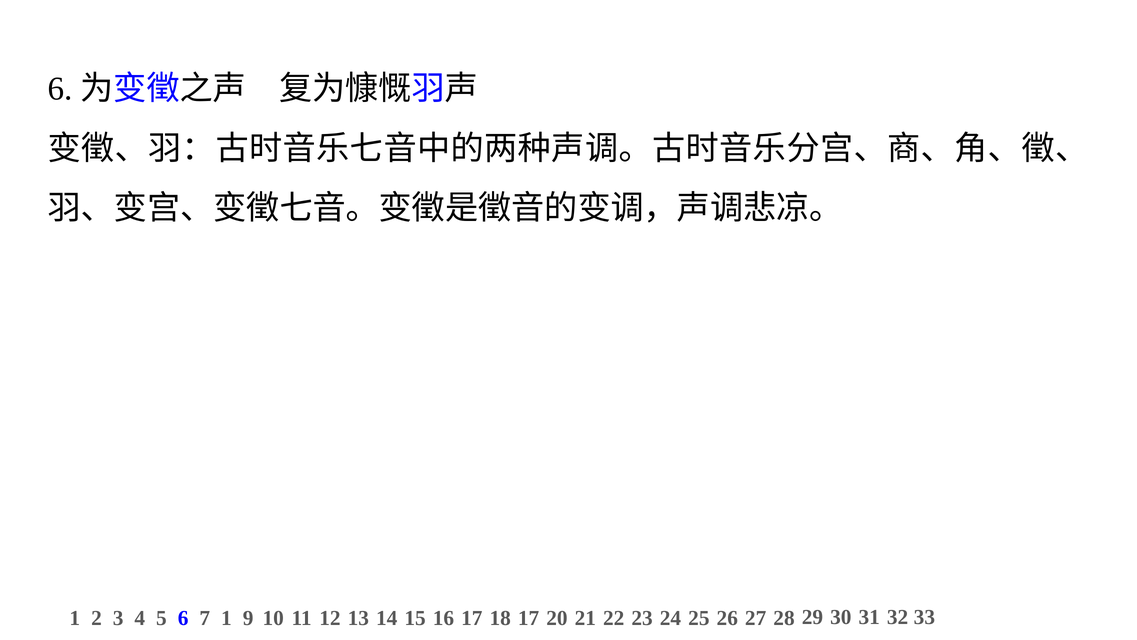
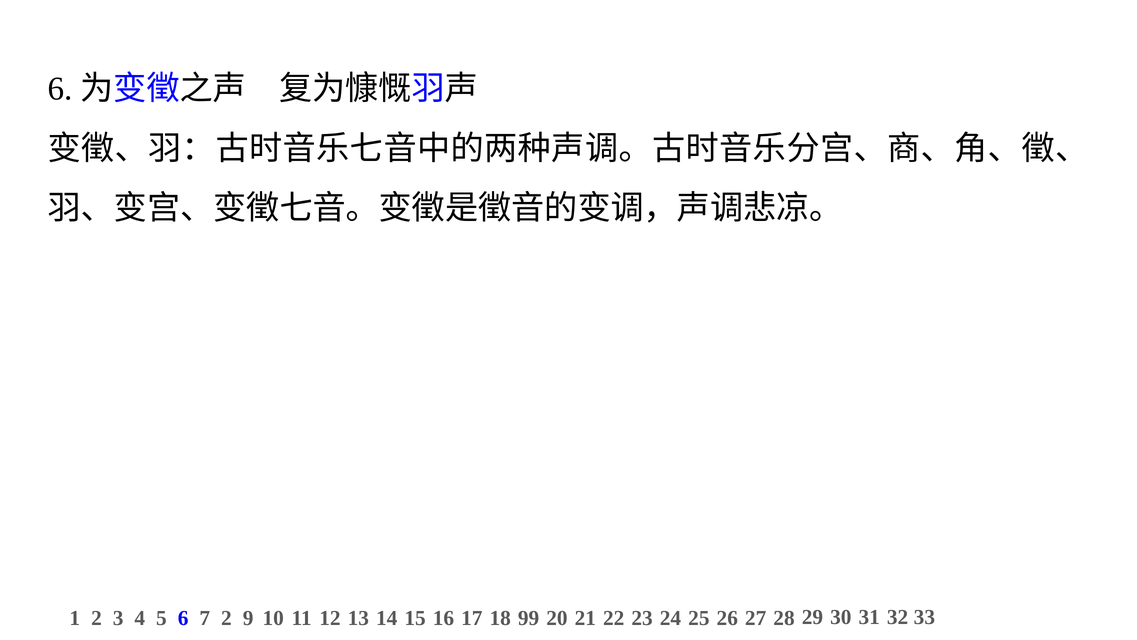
7 1: 1 -> 2
18 17: 17 -> 99
